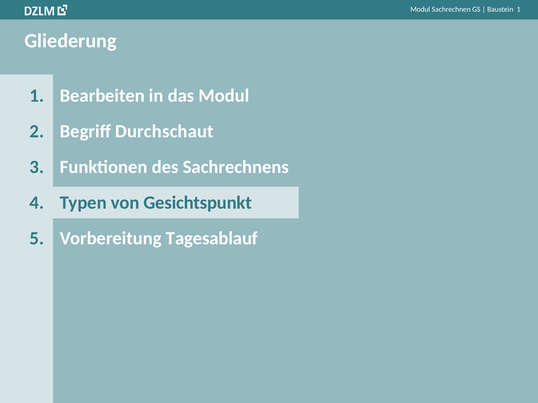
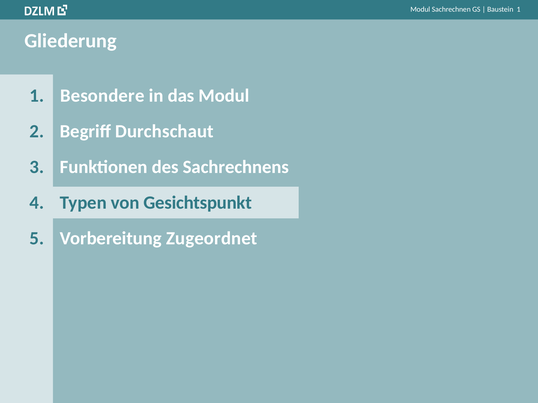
Bearbeiten: Bearbeiten -> Besondere
Tagesablauf: Tagesablauf -> Zugeordnet
